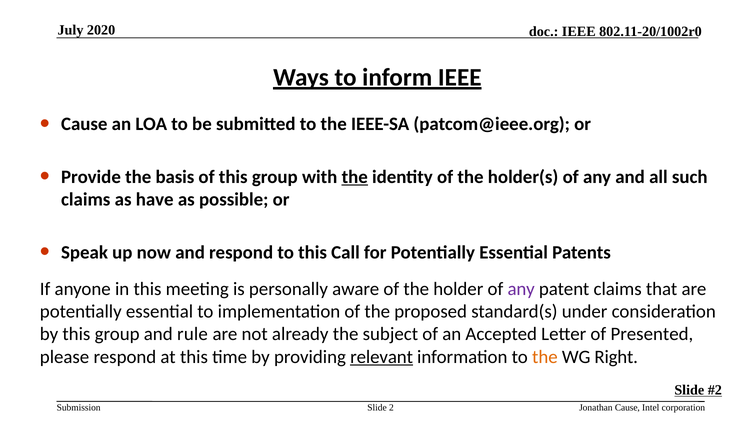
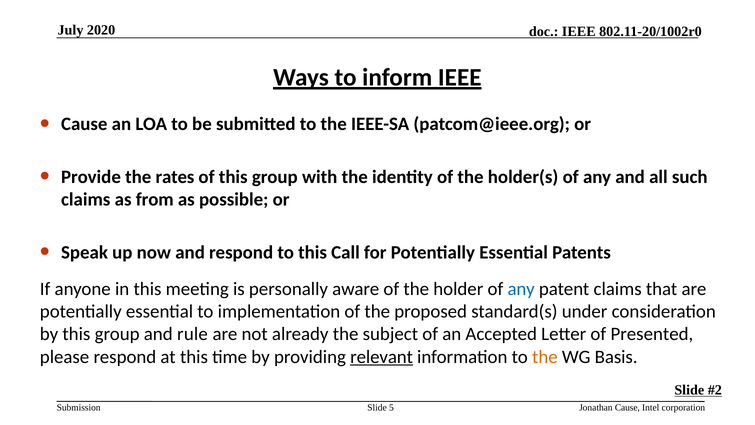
basis: basis -> rates
the at (355, 177) underline: present -> none
have: have -> from
any at (521, 289) colour: purple -> blue
Right: Right -> Basis
2: 2 -> 5
